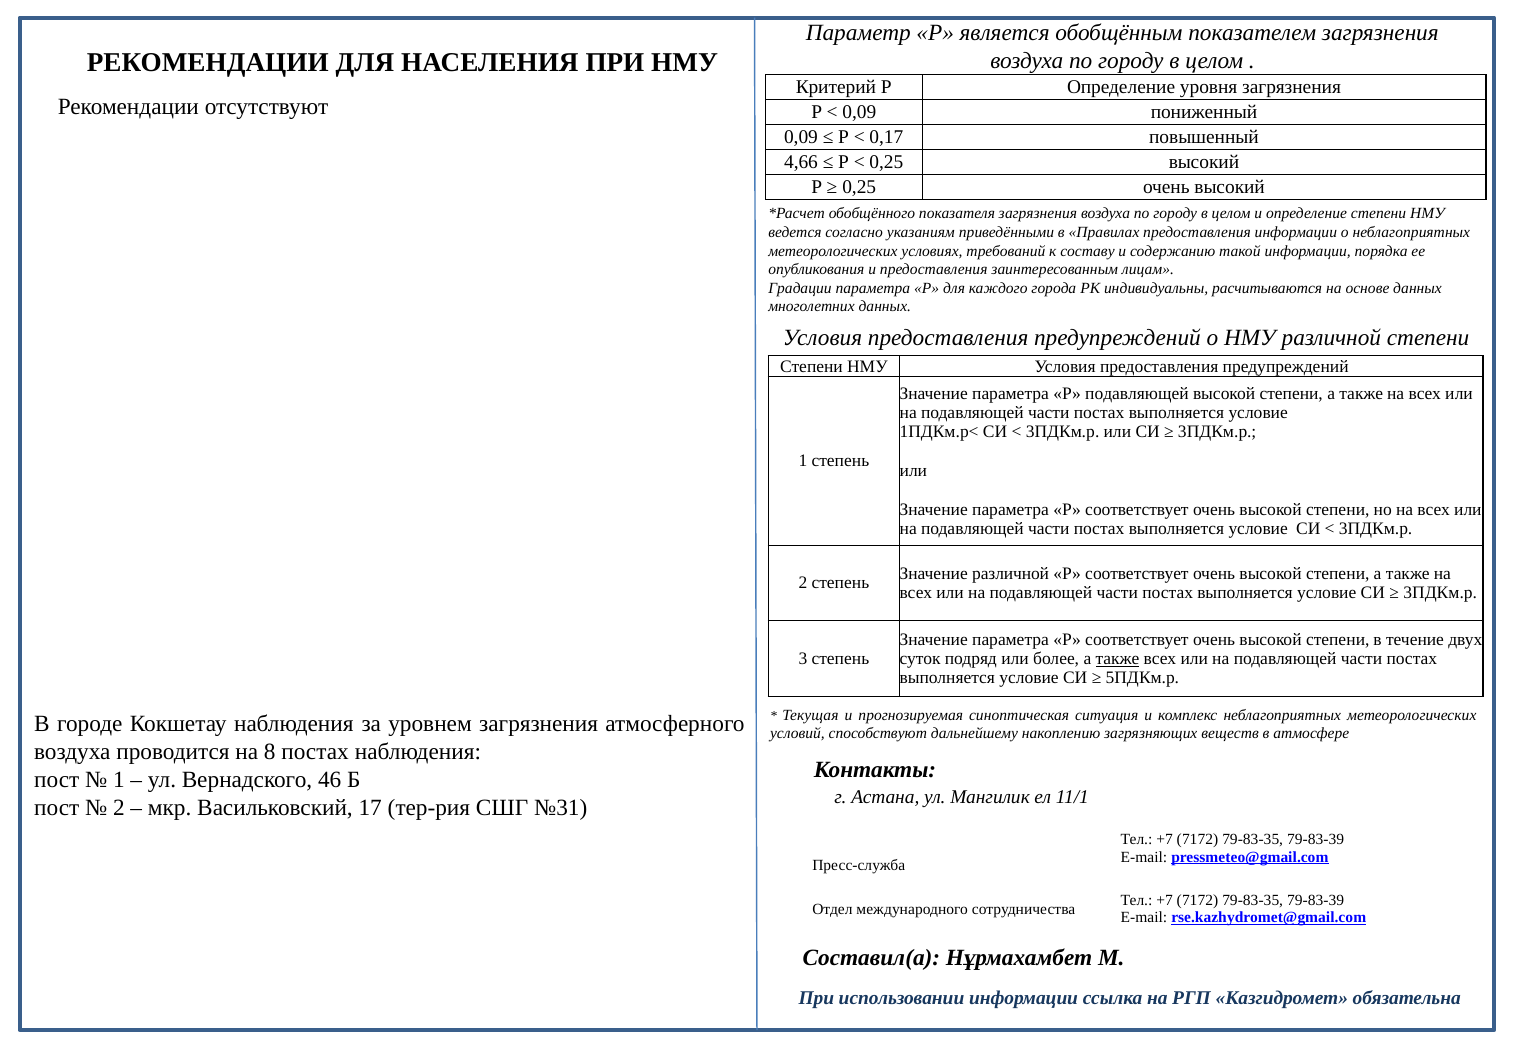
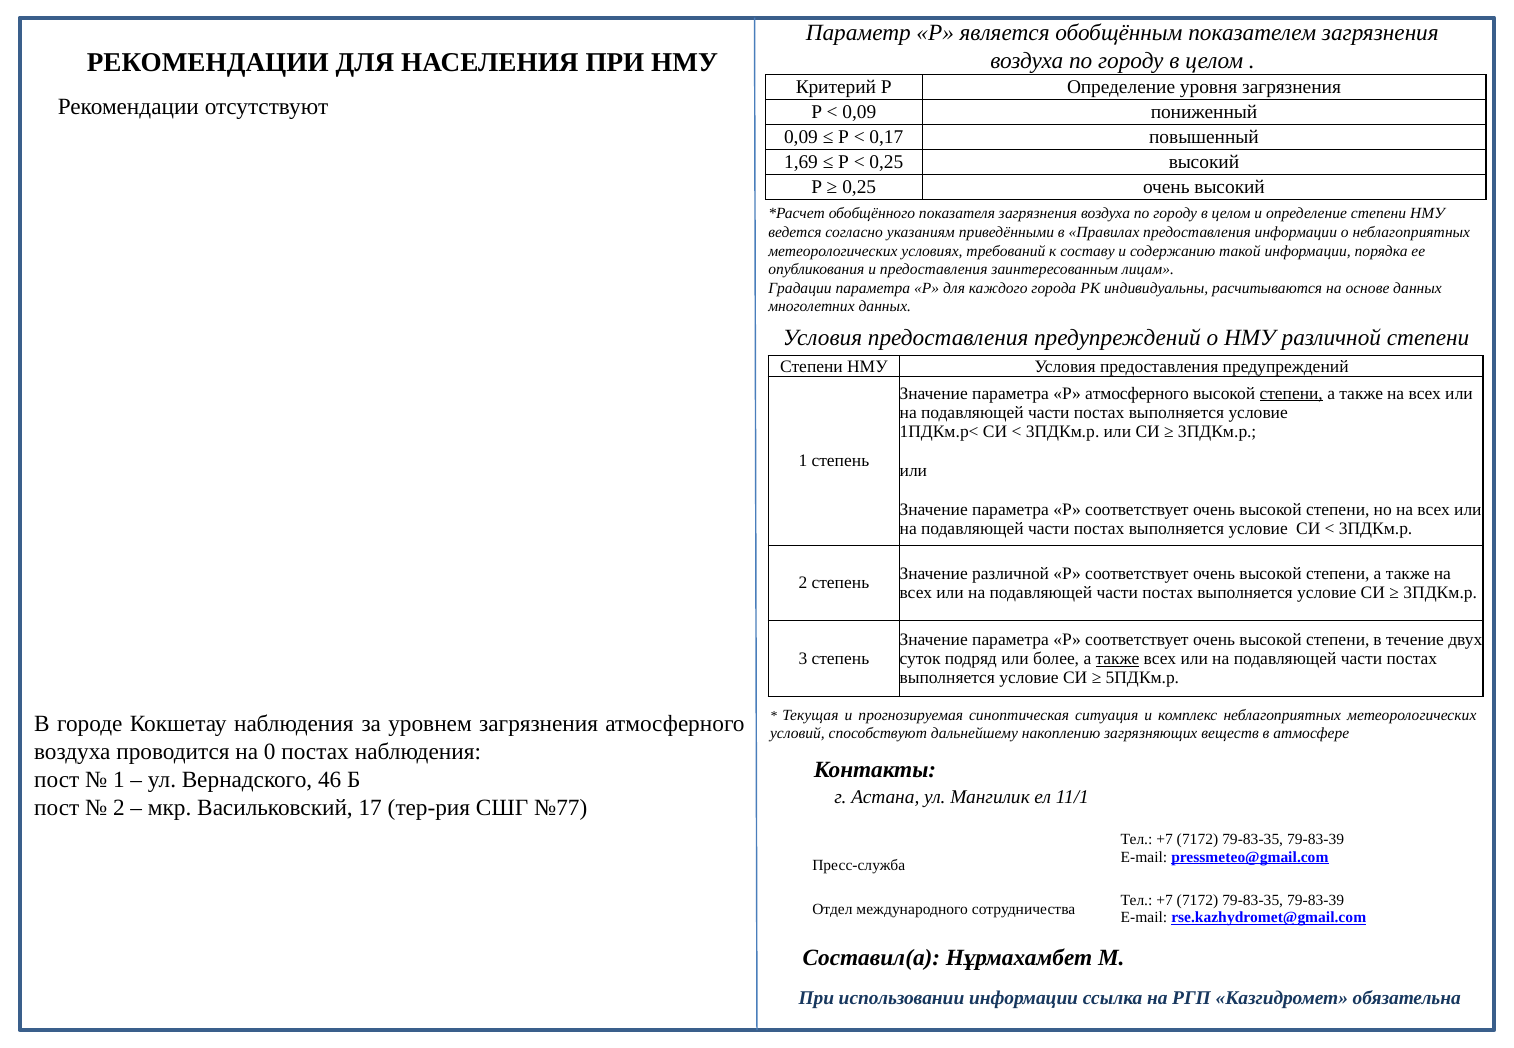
4,66: 4,66 -> 1,69
Р подавляющей: подавляющей -> атмосферного
степени at (1291, 393) underline: none -> present
8: 8 -> 0
№31: №31 -> №77
